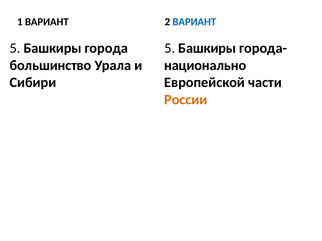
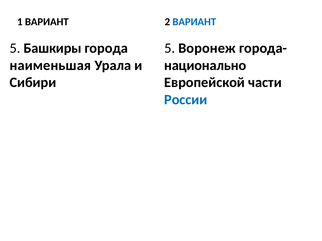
Башкиры at (207, 48): Башкиры -> Воронеж
большинство: большинство -> наименьшая
России colour: orange -> blue
